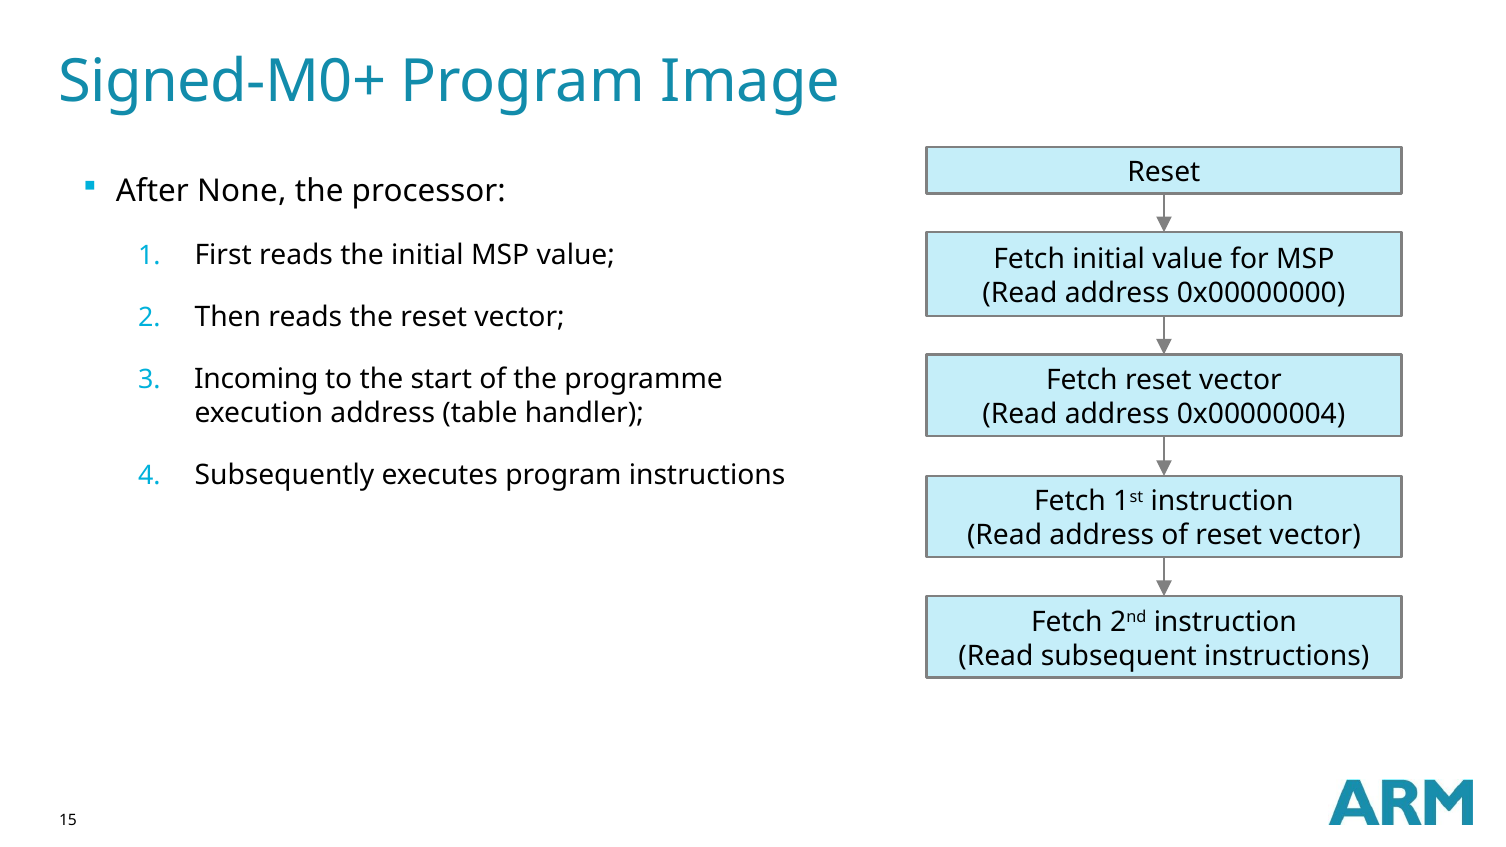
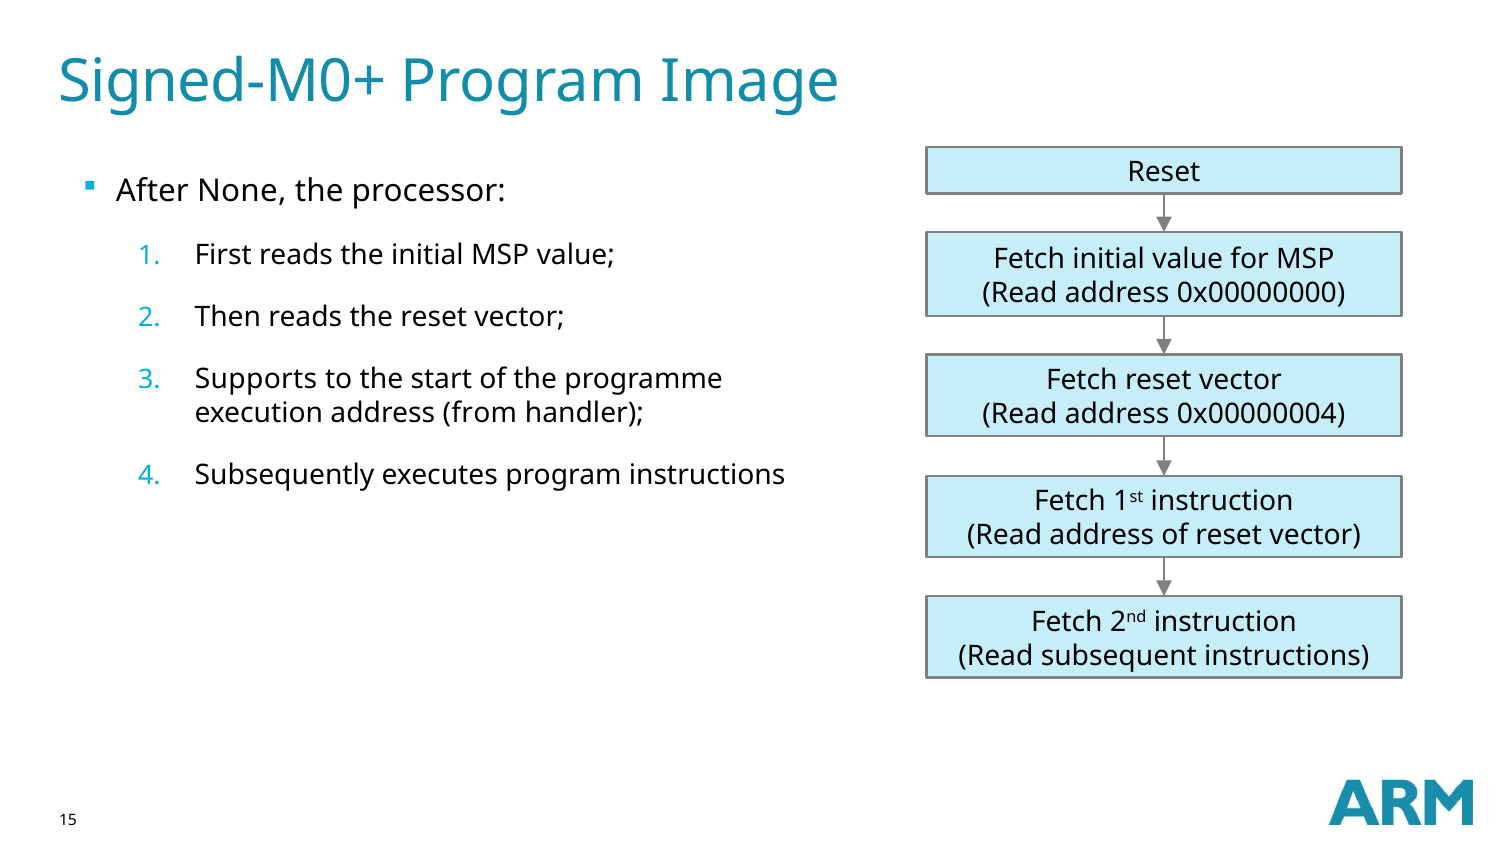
Incoming: Incoming -> Supports
table: table -> from
